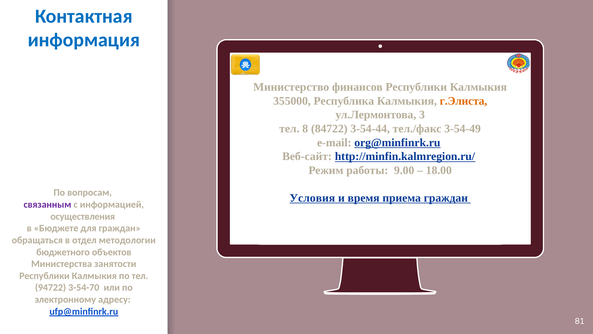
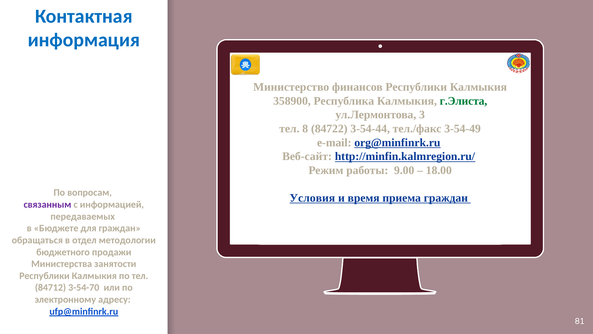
355000: 355000 -> 358900
г.Элиста colour: orange -> green
осуществления: осуществления -> передаваемых
объектов: объектов -> продажи
94722: 94722 -> 84712
